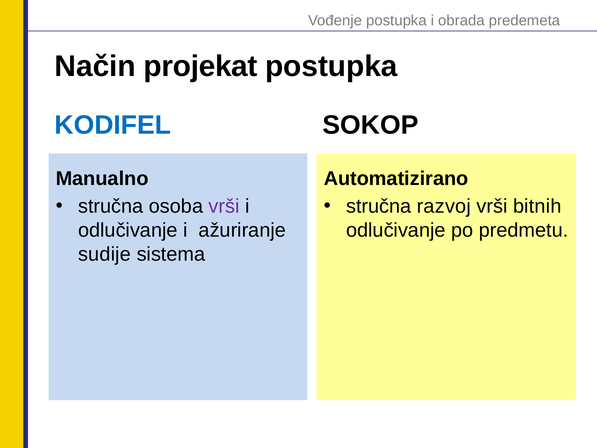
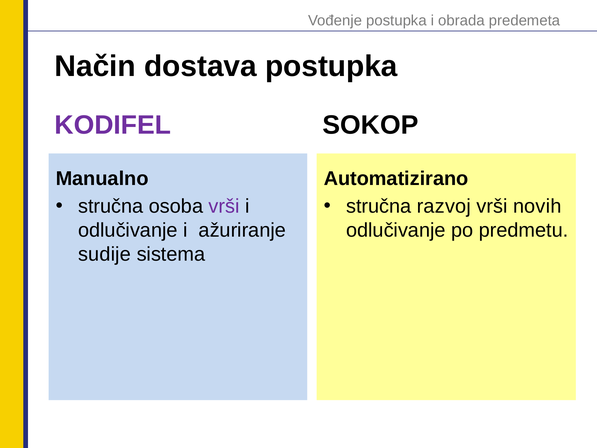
projekat: projekat -> dostava
KODIFEL colour: blue -> purple
bitnih: bitnih -> novih
